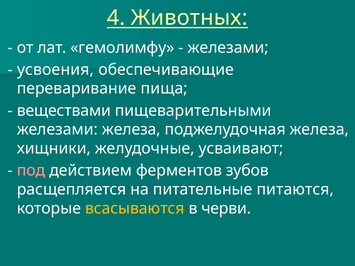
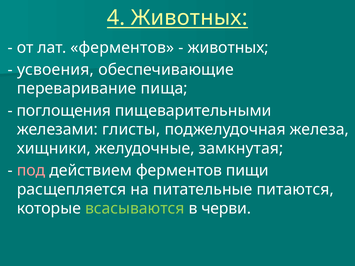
лат гемолимфу: гемолимфу -> ферментов
железами at (228, 48): железами -> животных
веществами: веществами -> поглощения
железами железа: железа -> глисты
усваивают: усваивают -> замкнутая
зубов: зубов -> пищи
всасываются colour: yellow -> light green
